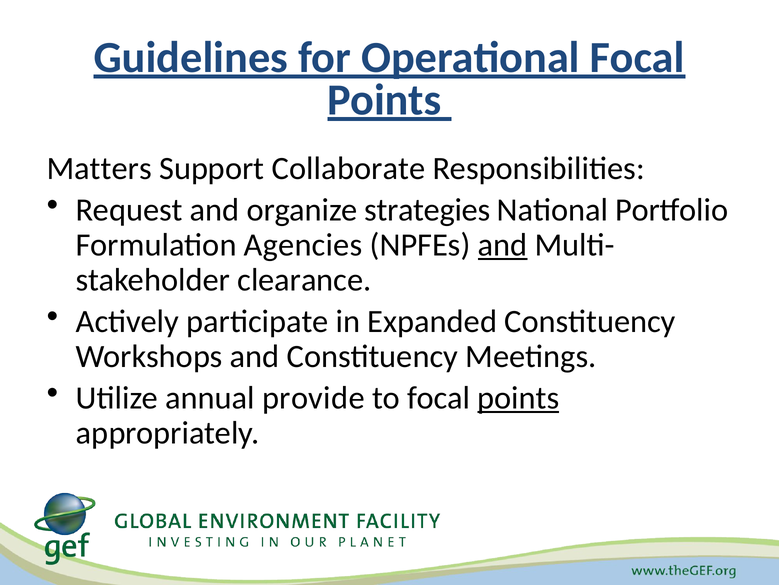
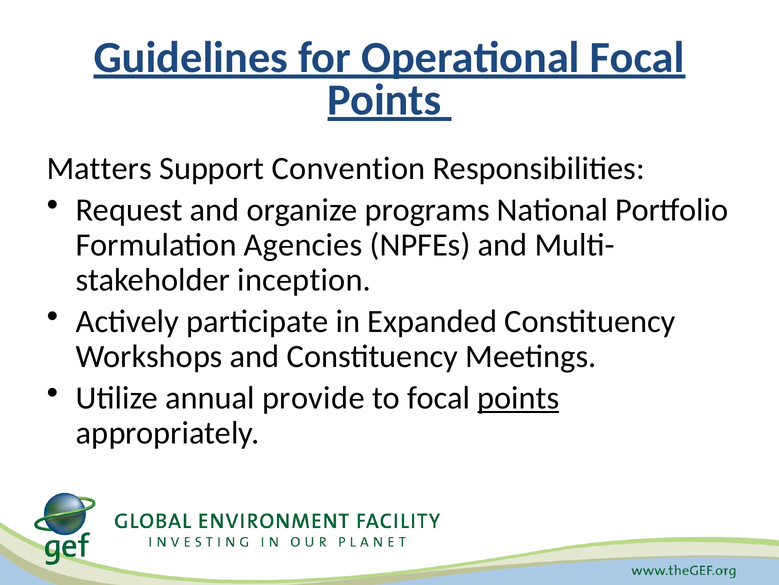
Collaborate: Collaborate -> Convention
strategies: strategies -> programs
and at (503, 245) underline: present -> none
clearance: clearance -> inception
